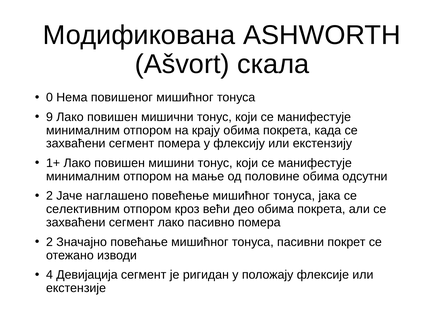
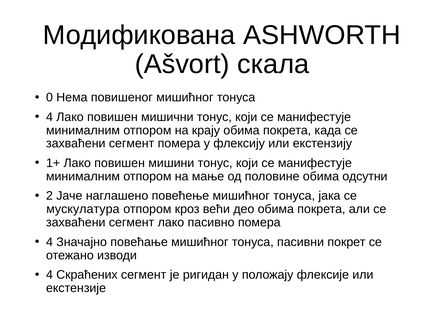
9 at (49, 117): 9 -> 4
селективним: селективним -> мускулатура
2 at (49, 242): 2 -> 4
Девијација: Девијација -> Скраћених
